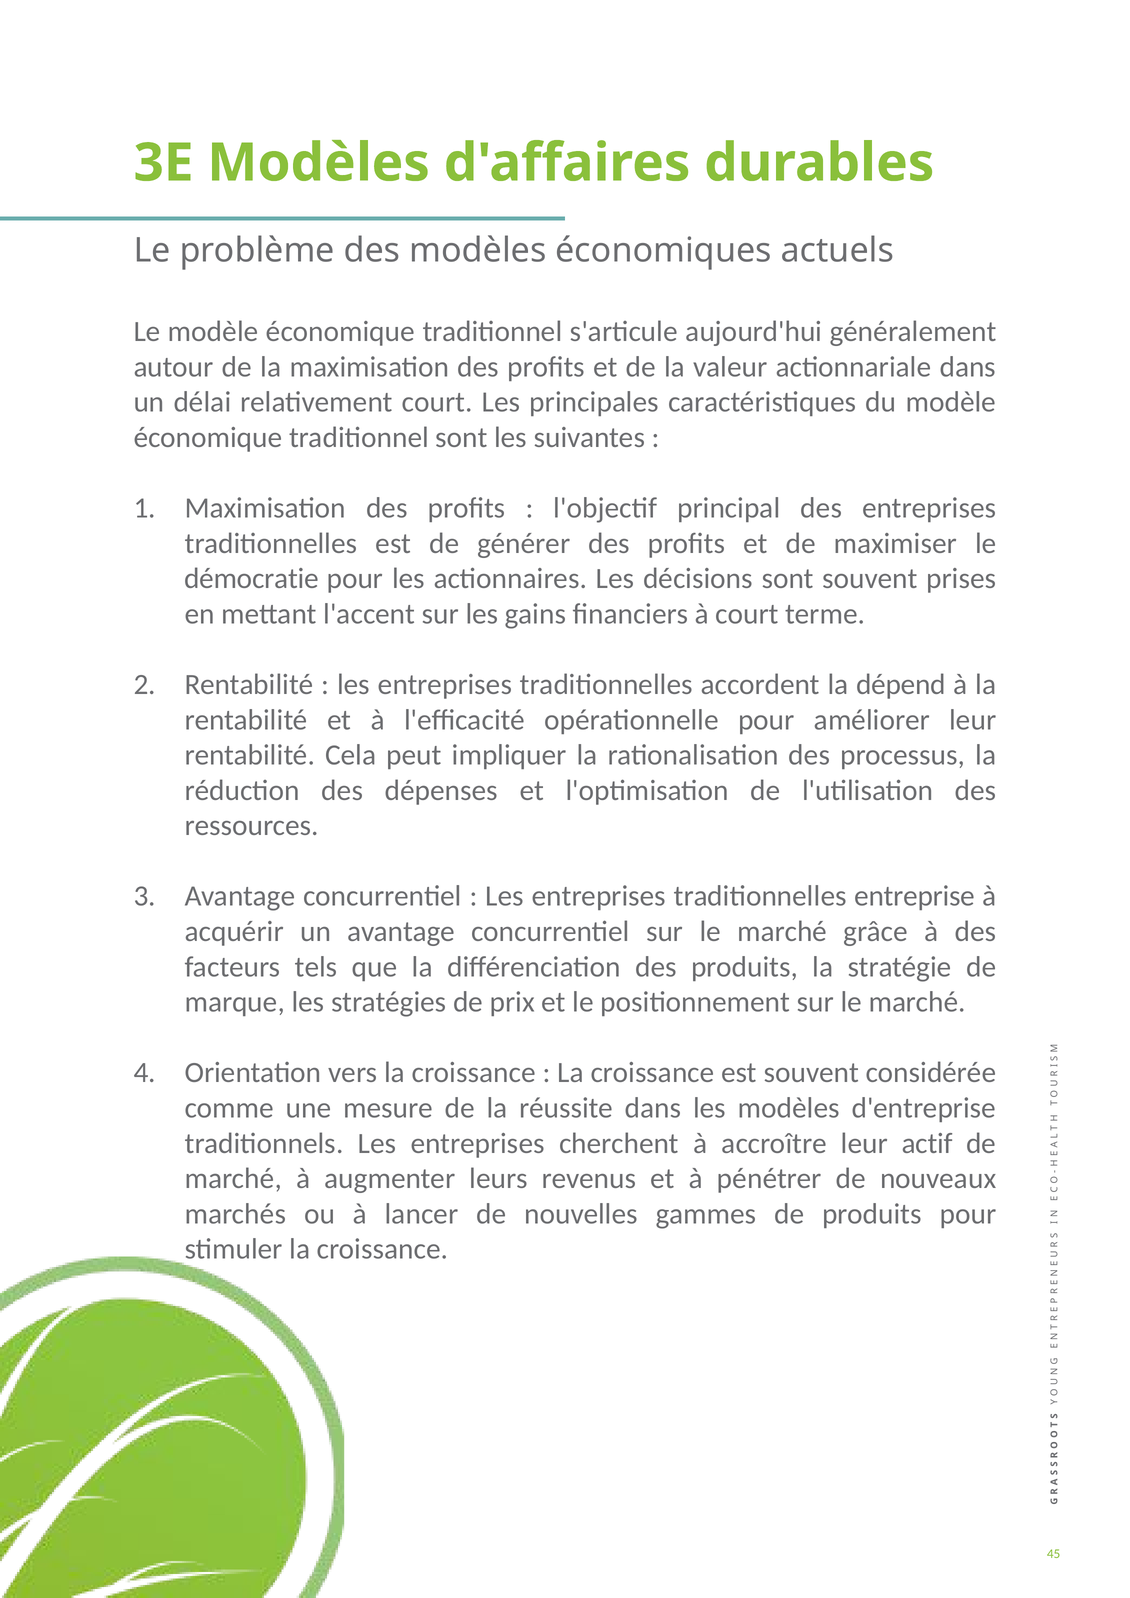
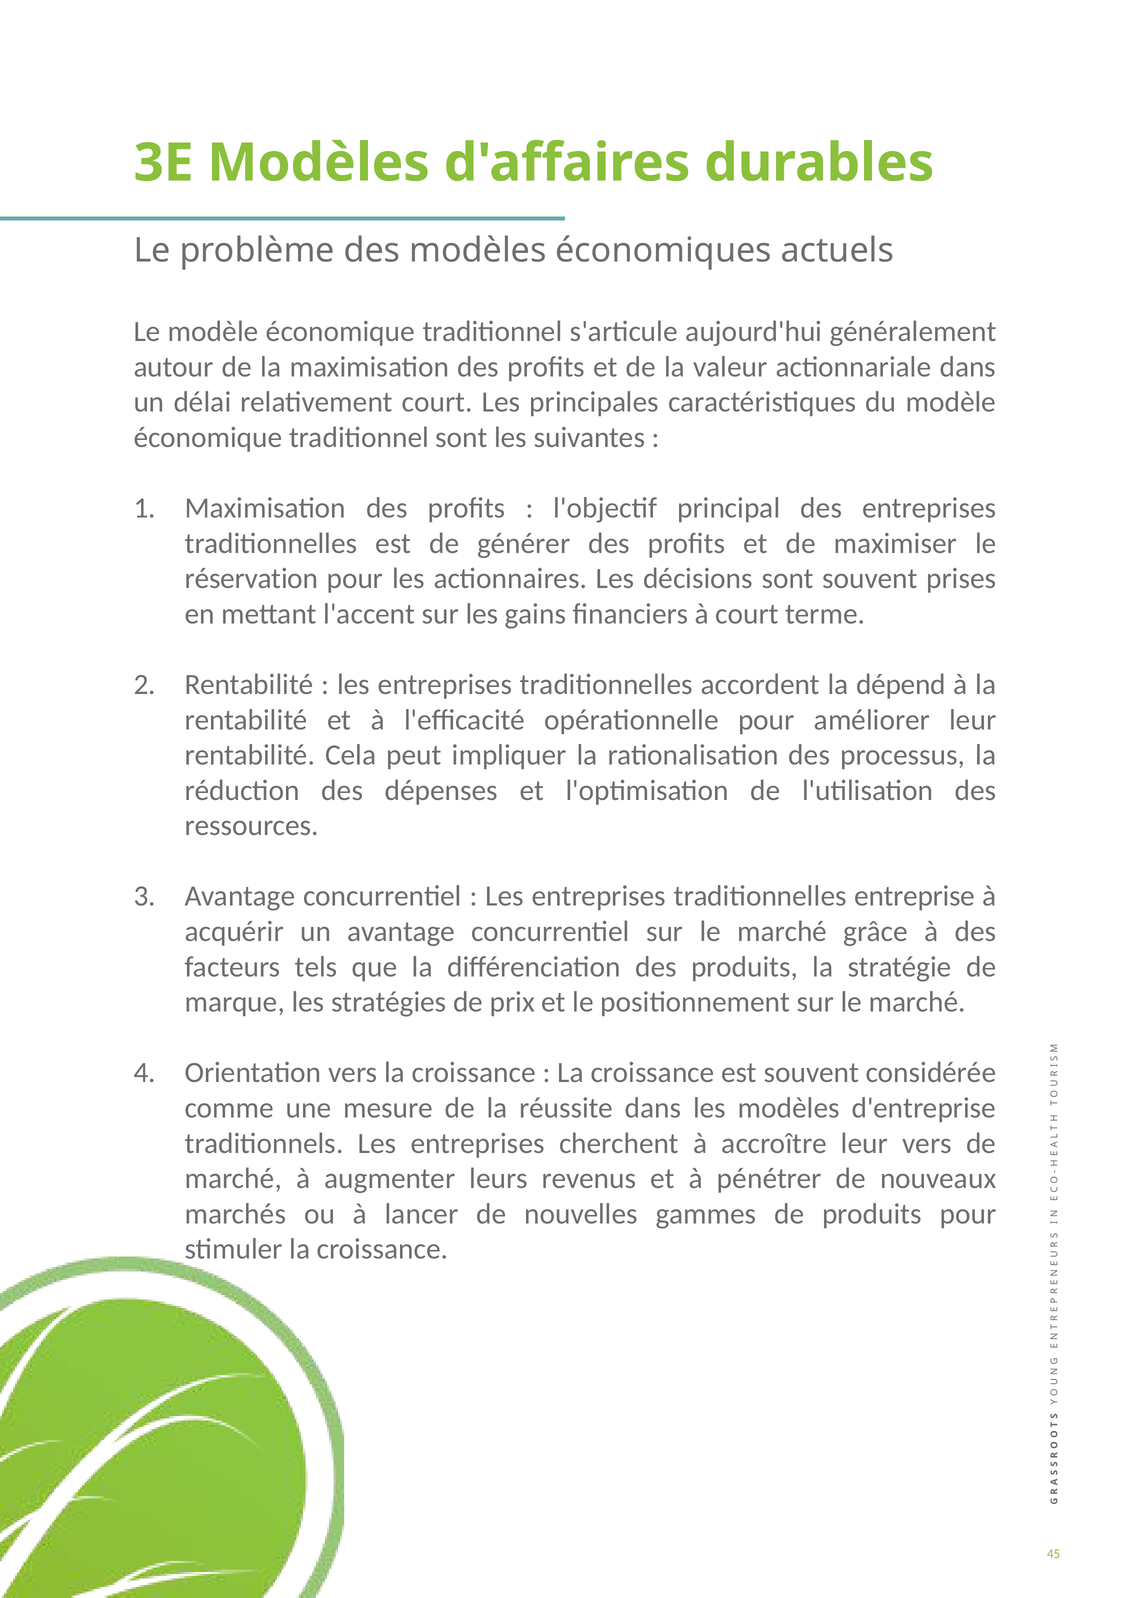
démocratie: démocratie -> réservation
leur actif: actif -> vers
